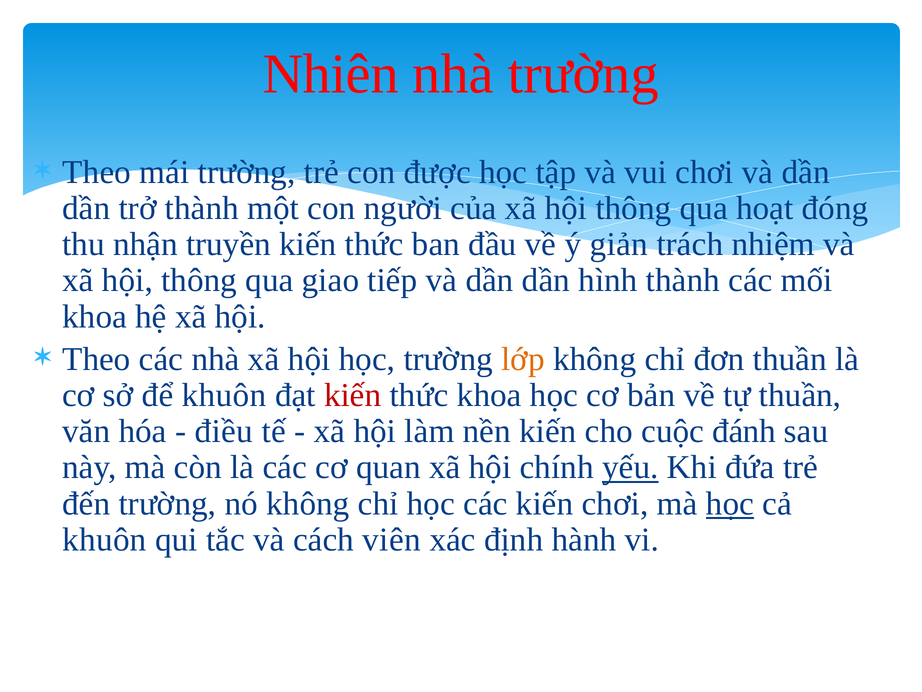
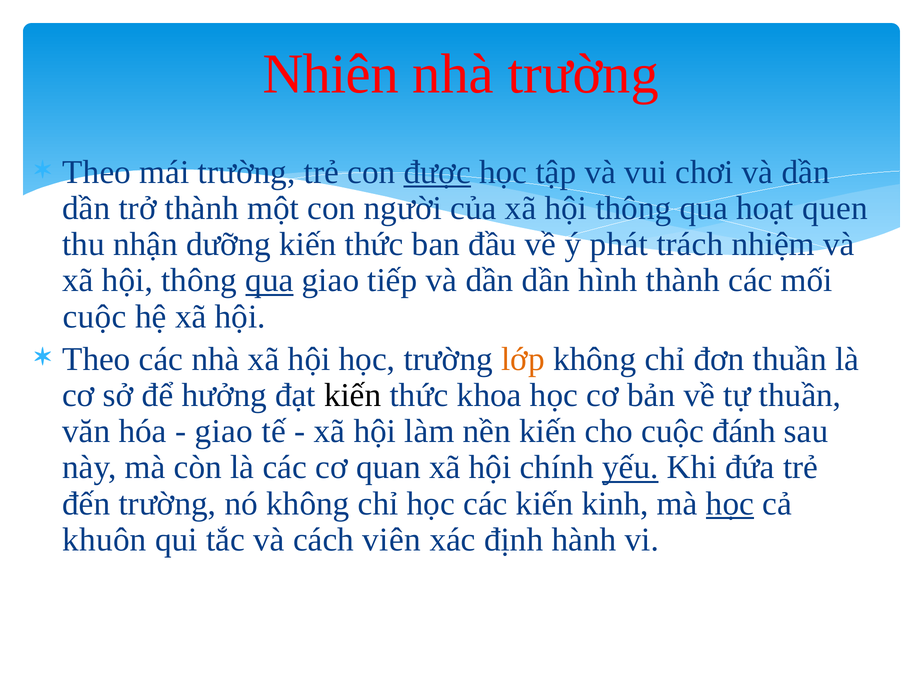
được underline: none -> present
đóng: đóng -> quen
truyền: truyền -> dưỡng
giản: giản -> phát
qua at (269, 280) underline: none -> present
khoa at (95, 316): khoa -> cuộc
để khuôn: khuôn -> hưởng
kiến at (353, 395) colour: red -> black
điều at (224, 431): điều -> giao
kiến chơi: chơi -> kinh
